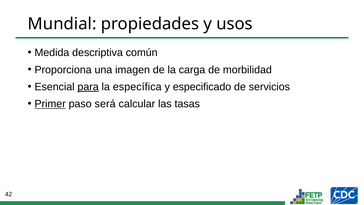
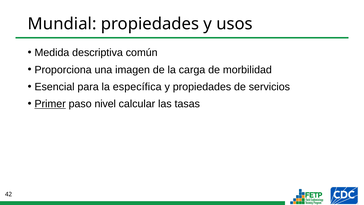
para underline: present -> none
y especificado: especificado -> propiedades
será: será -> nivel
